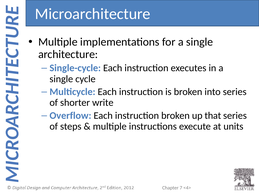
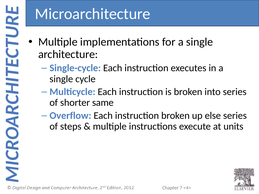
write: write -> same
that: that -> else
